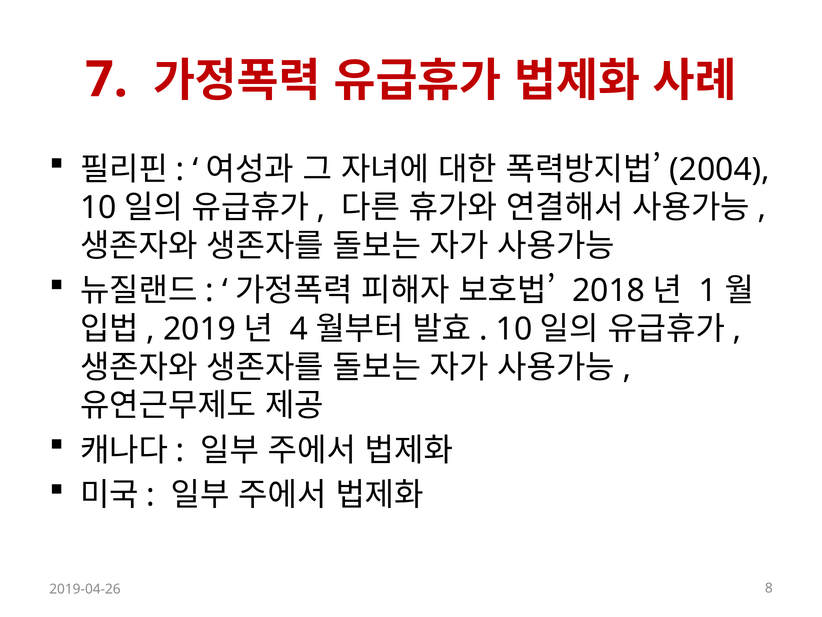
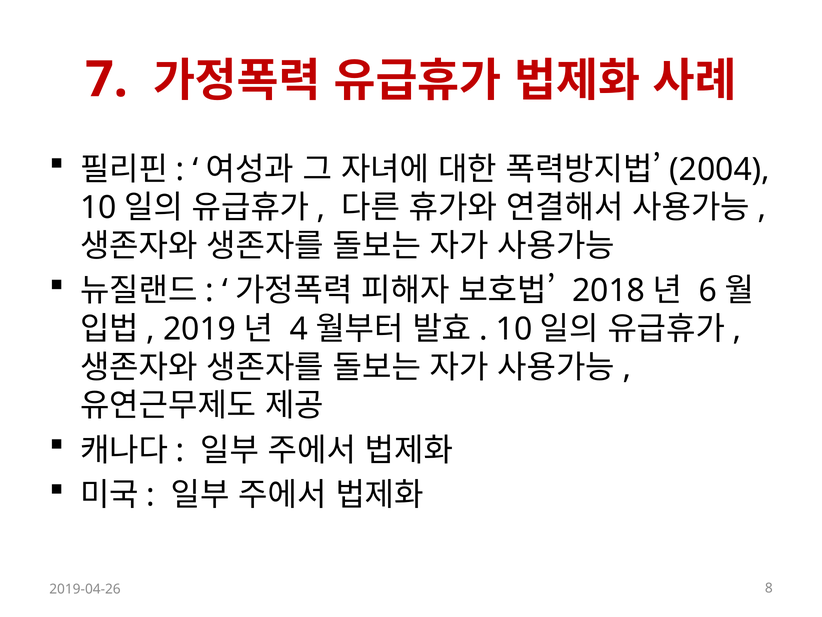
1: 1 -> 6
